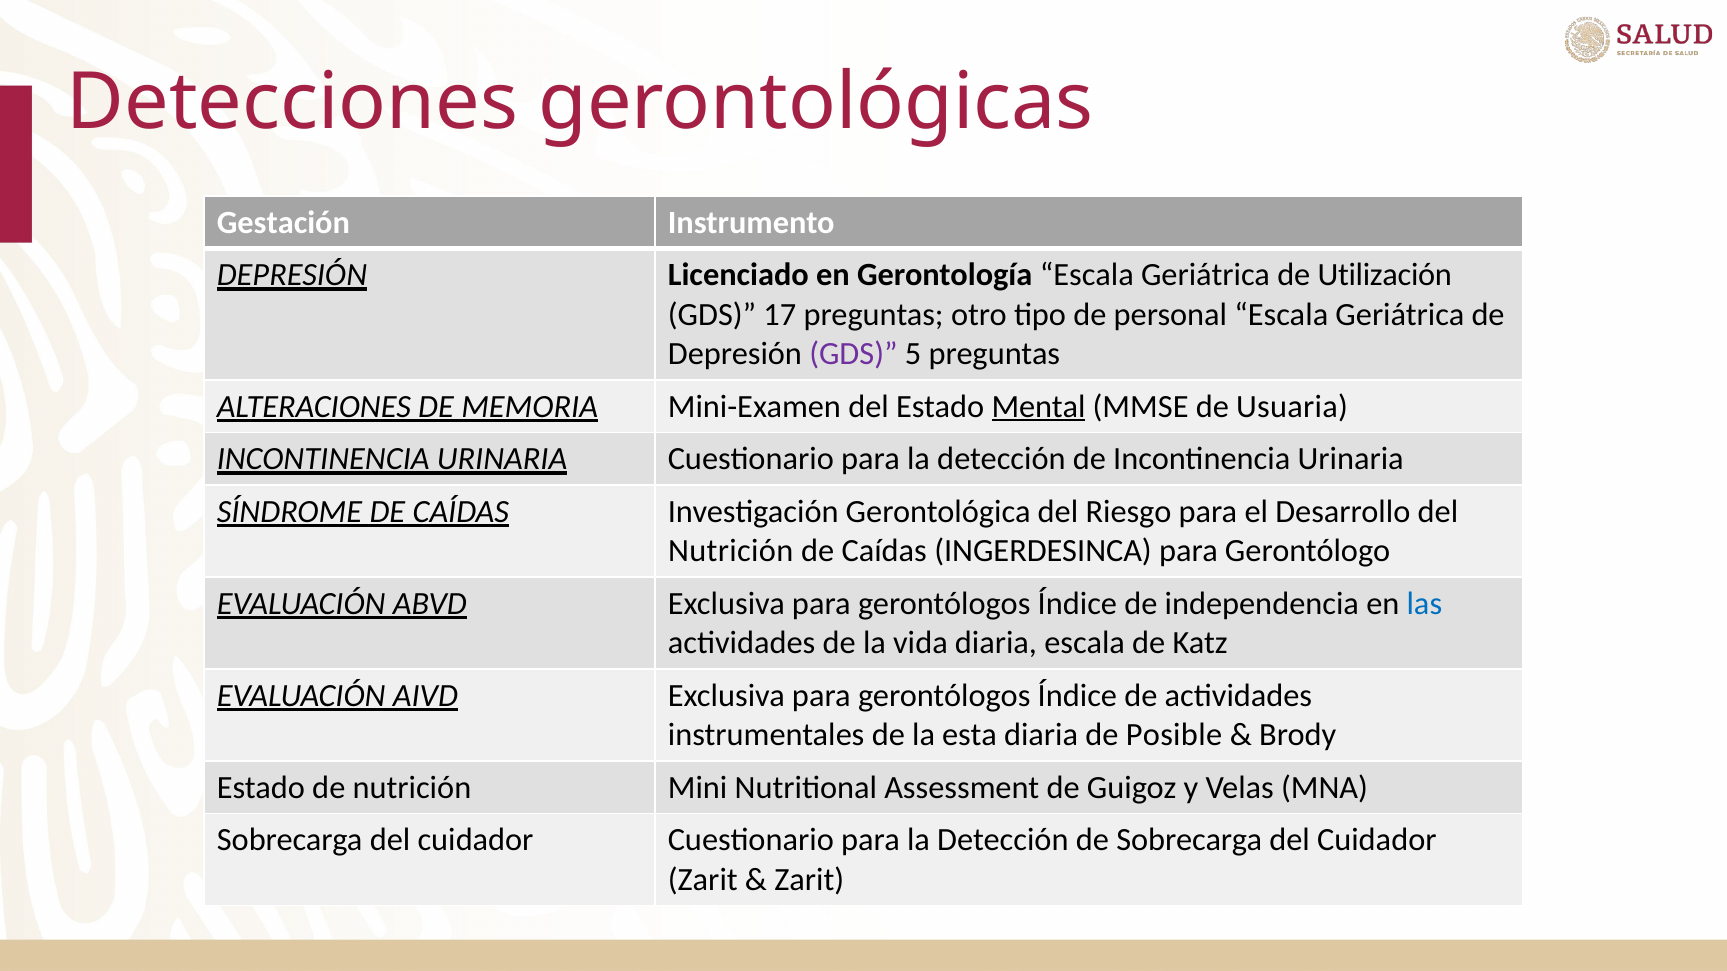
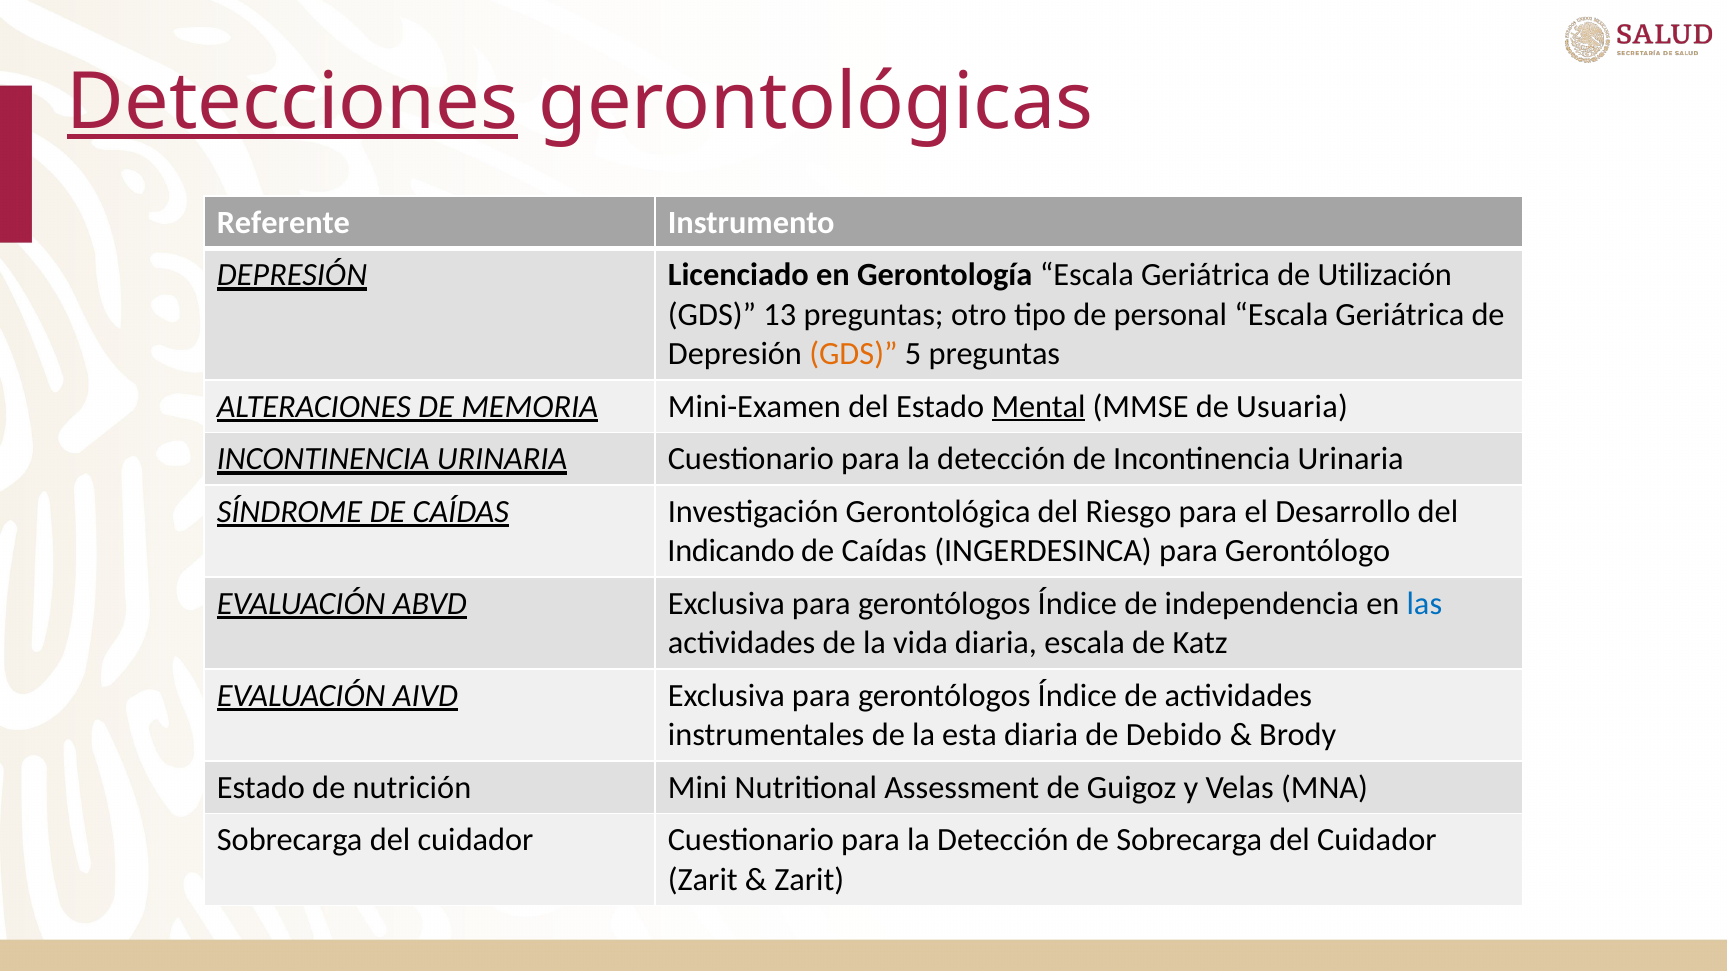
Detecciones underline: none -> present
Gestación: Gestación -> Referente
17: 17 -> 13
GDS at (853, 354) colour: purple -> orange
Nutrición at (731, 551): Nutrición -> Indicando
Posible: Posible -> Debido
